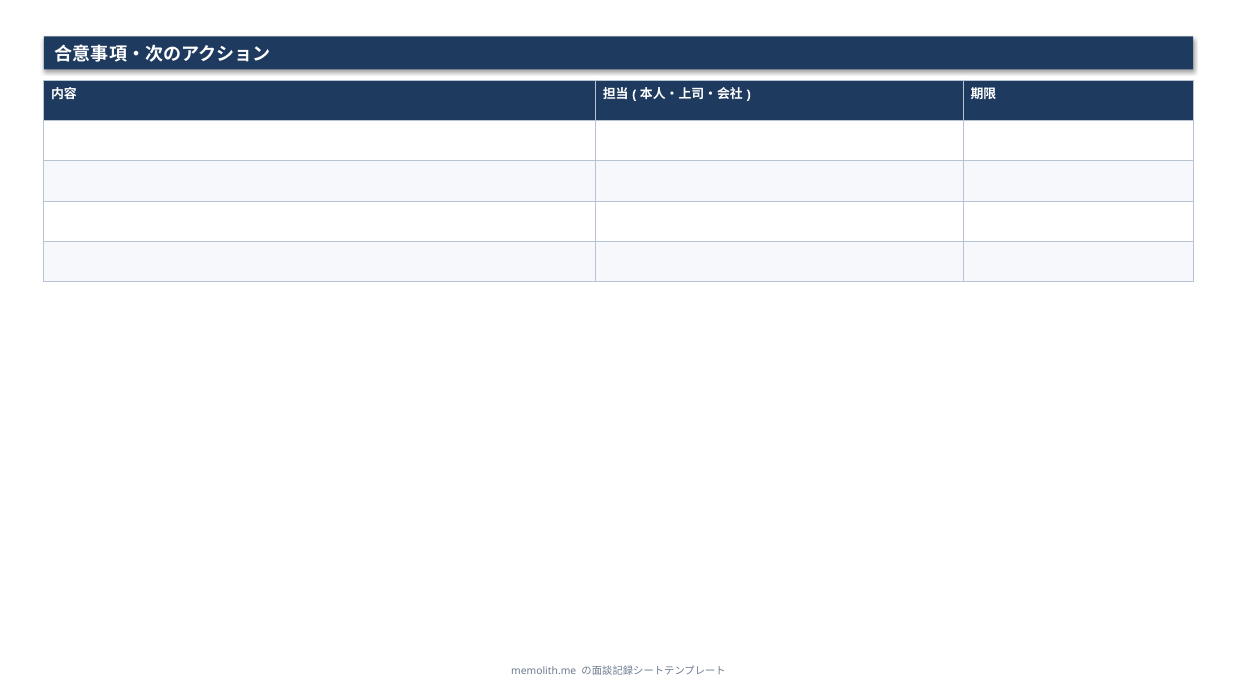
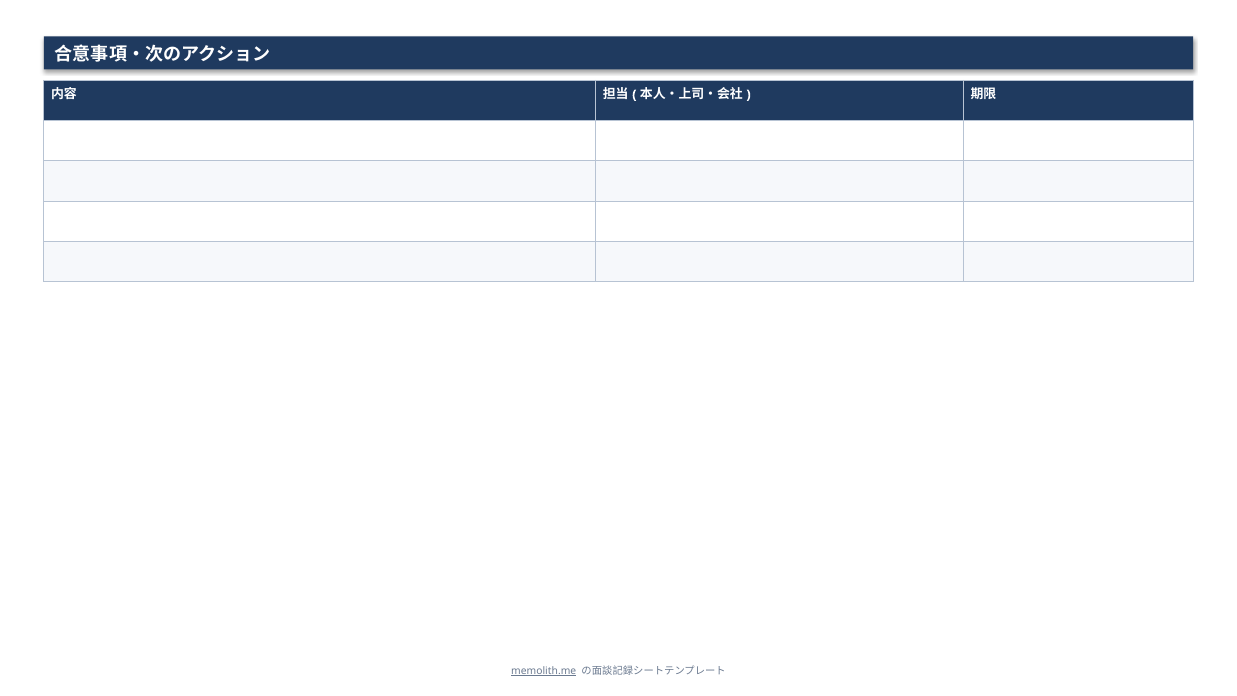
memolith.me underline: none -> present
